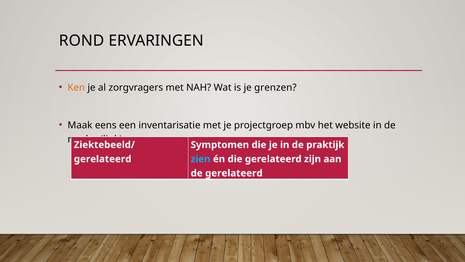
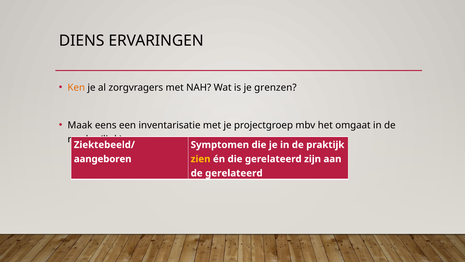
ROND: ROND -> DIENS
website: website -> omgaat
gerelateerd at (103, 159): gerelateerd -> aangeboren
zien colour: light blue -> yellow
